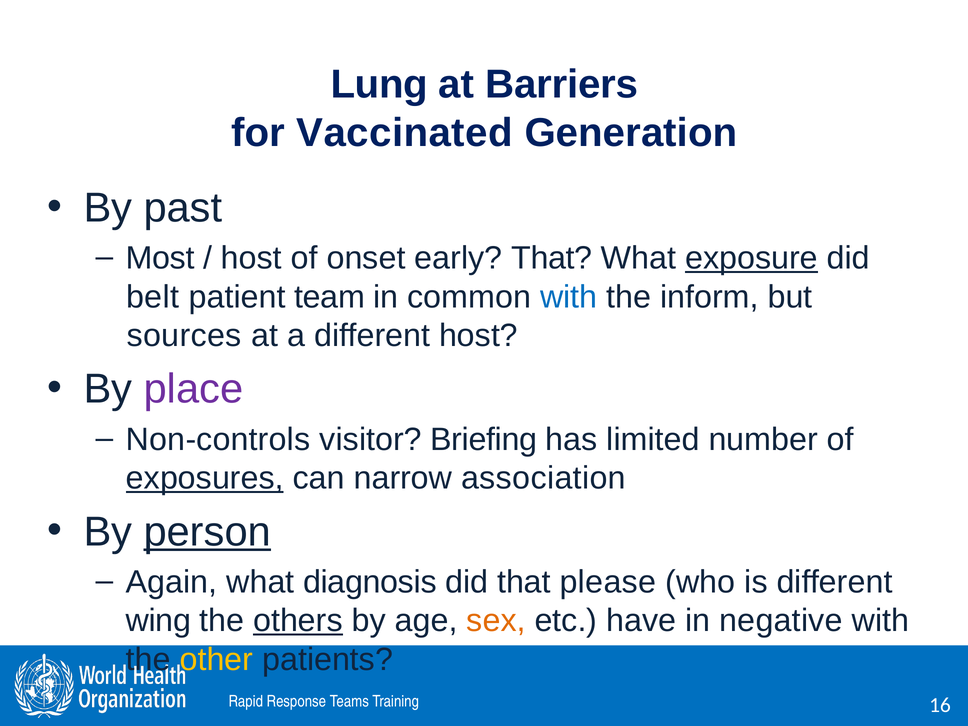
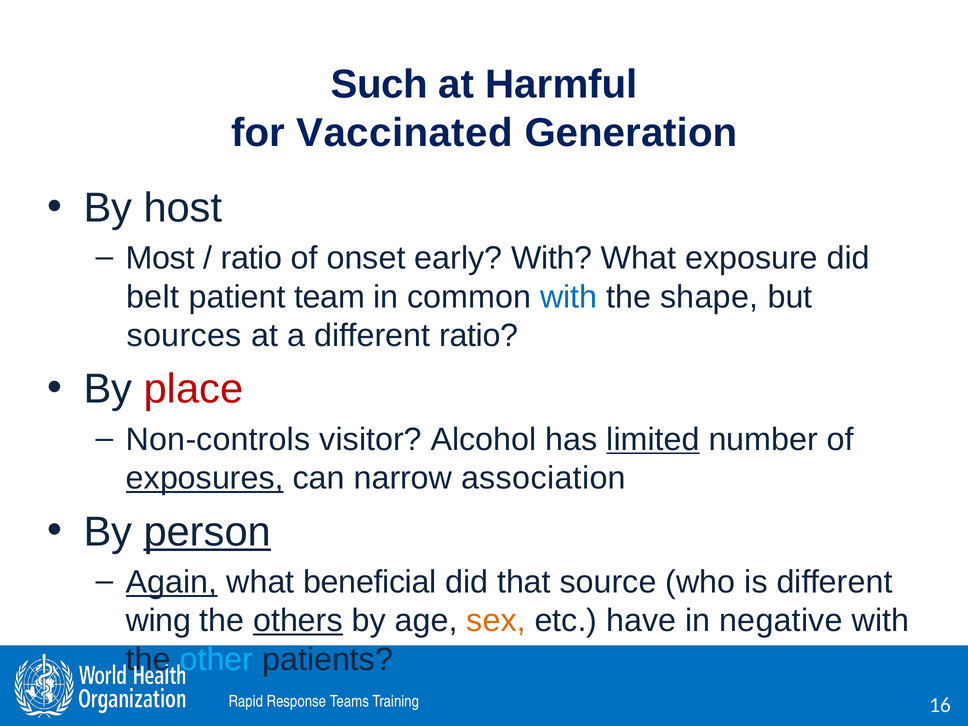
Lung: Lung -> Such
Barriers: Barriers -> Harmful
past: past -> host
host at (251, 258): host -> ratio
early That: That -> With
exposure underline: present -> none
inform: inform -> shape
different host: host -> ratio
place colour: purple -> red
Briefing: Briefing -> Alcohol
limited underline: none -> present
Again underline: none -> present
diagnosis: diagnosis -> beneficial
please: please -> source
other colour: yellow -> light blue
